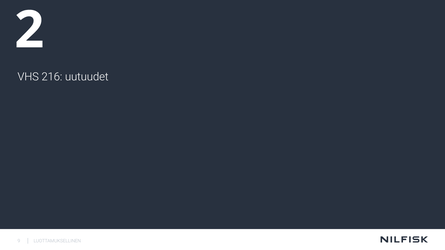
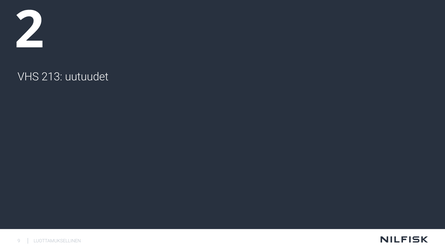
216: 216 -> 213
